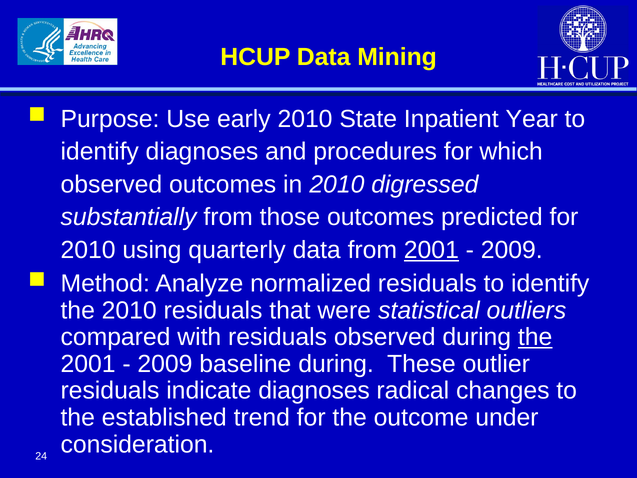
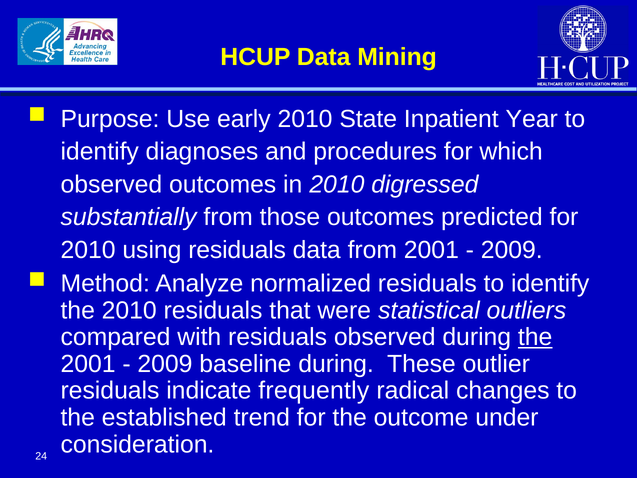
using quarterly: quarterly -> residuals
2001 at (431, 250) underline: present -> none
indicate diagnoses: diagnoses -> frequently
